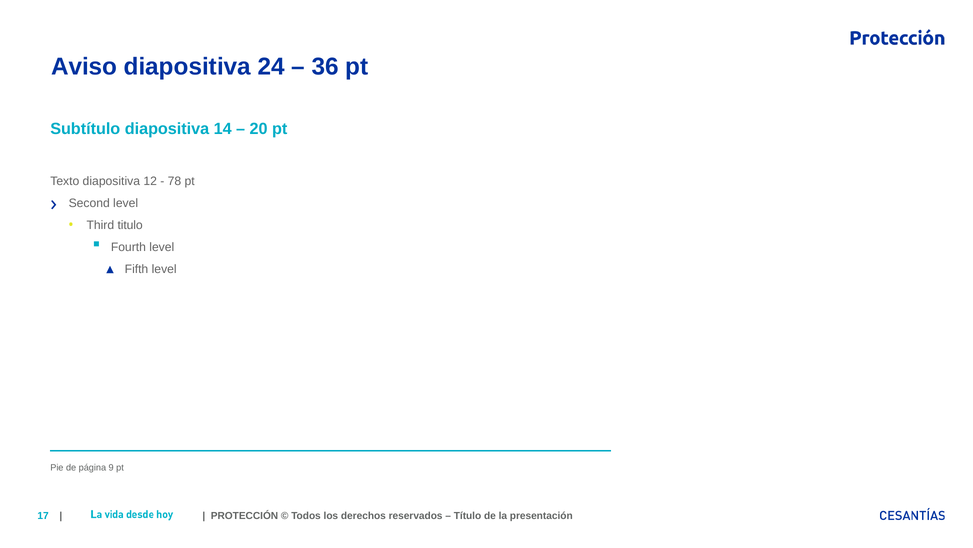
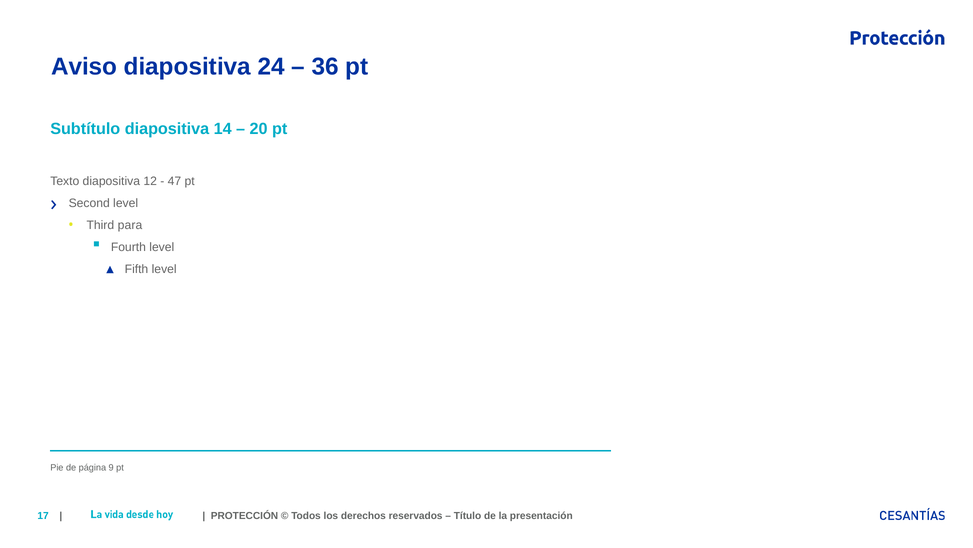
78: 78 -> 47
titulo: titulo -> para
